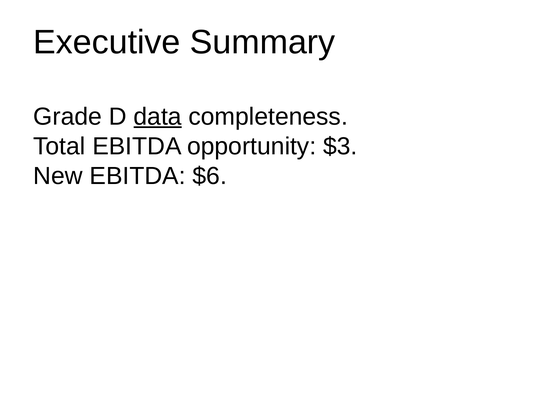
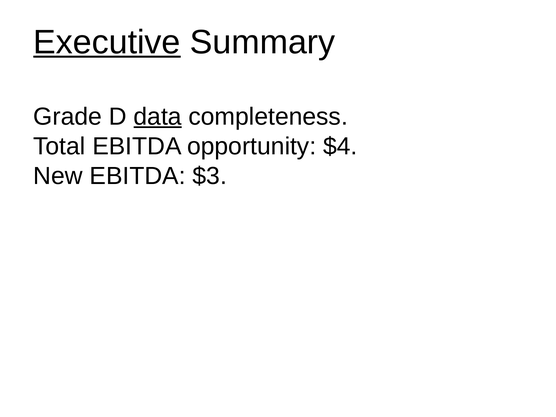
Executive underline: none -> present
$3: $3 -> $4
$6: $6 -> $3
